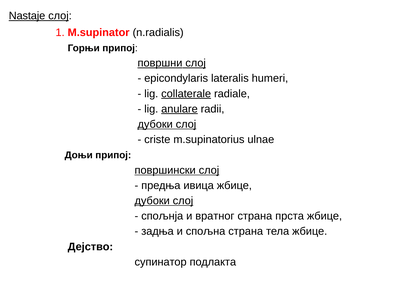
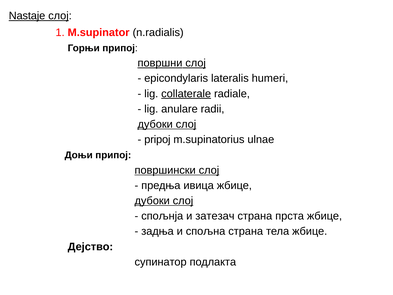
anulare underline: present -> none
criste: criste -> pripoj
вратног: вратног -> зaтeзaч
